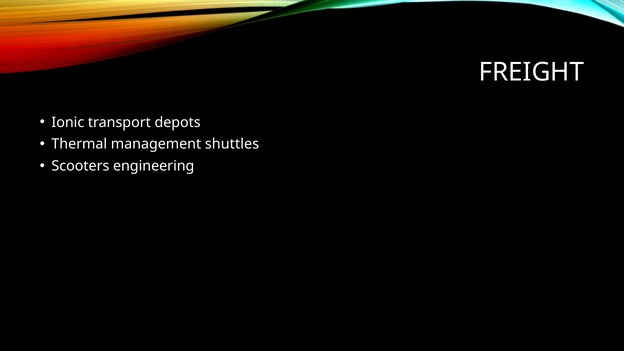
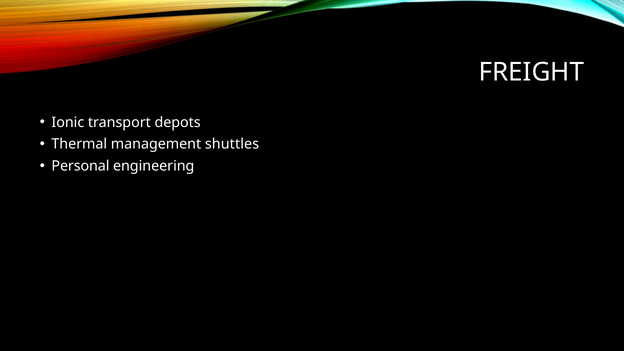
Scooters: Scooters -> Personal
